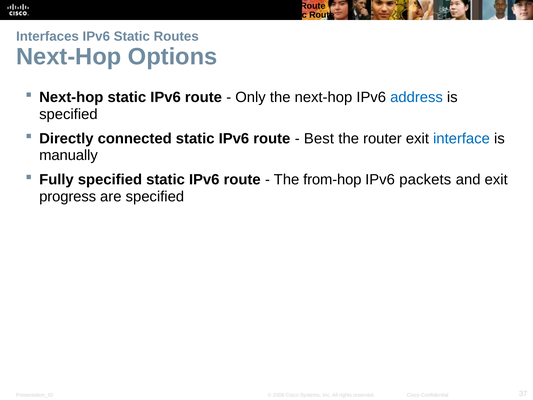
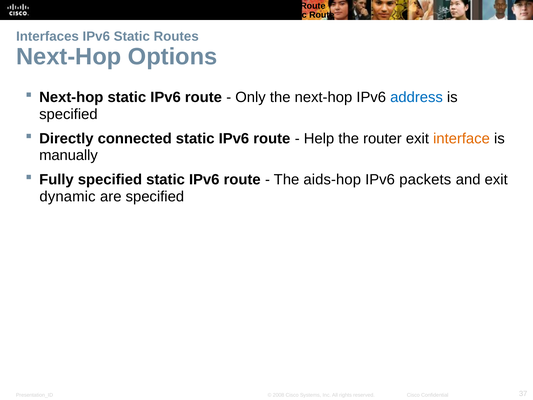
Best: Best -> Help
interface colour: blue -> orange
from-hop: from-hop -> aids-hop
progress: progress -> dynamic
